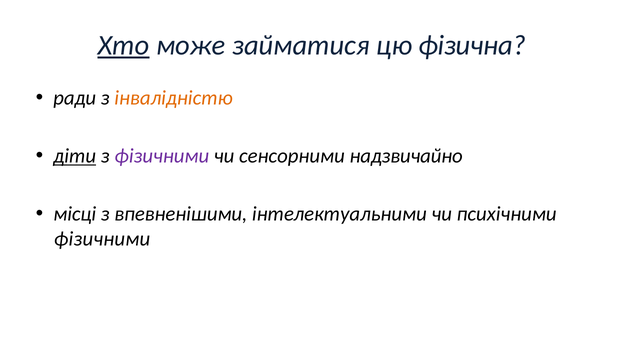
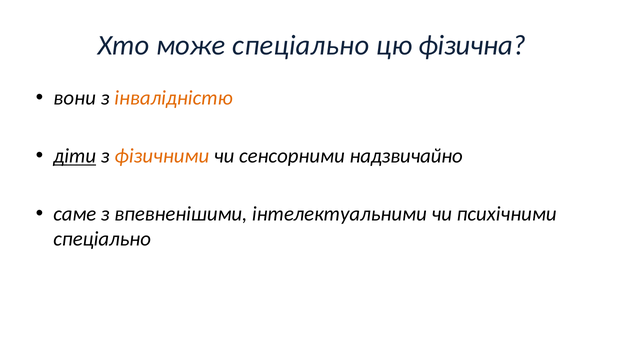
Хто underline: present -> none
може займатися: займатися -> спеціально
ради: ради -> вони
фізичними at (162, 156) colour: purple -> orange
місці: місці -> саме
фізичними at (102, 239): фізичними -> спеціально
